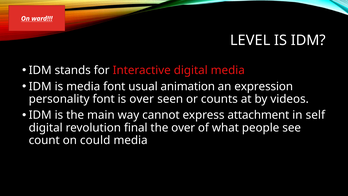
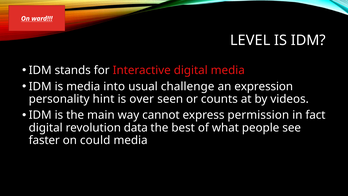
media font: font -> into
animation: animation -> challenge
personality font: font -> hint
attachment: attachment -> permission
self: self -> fact
final: final -> data
the over: over -> best
count: count -> faster
